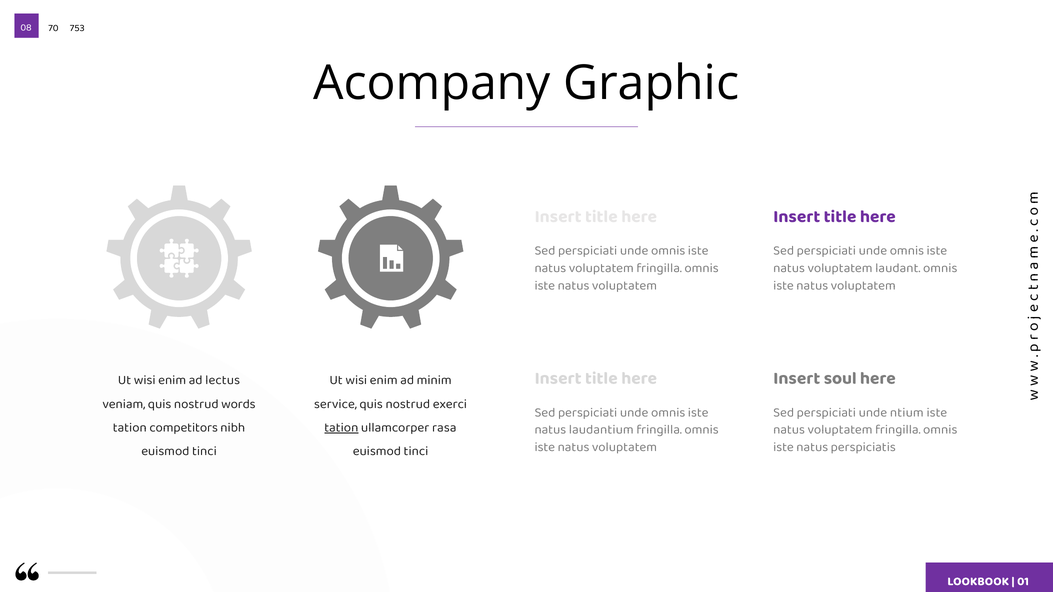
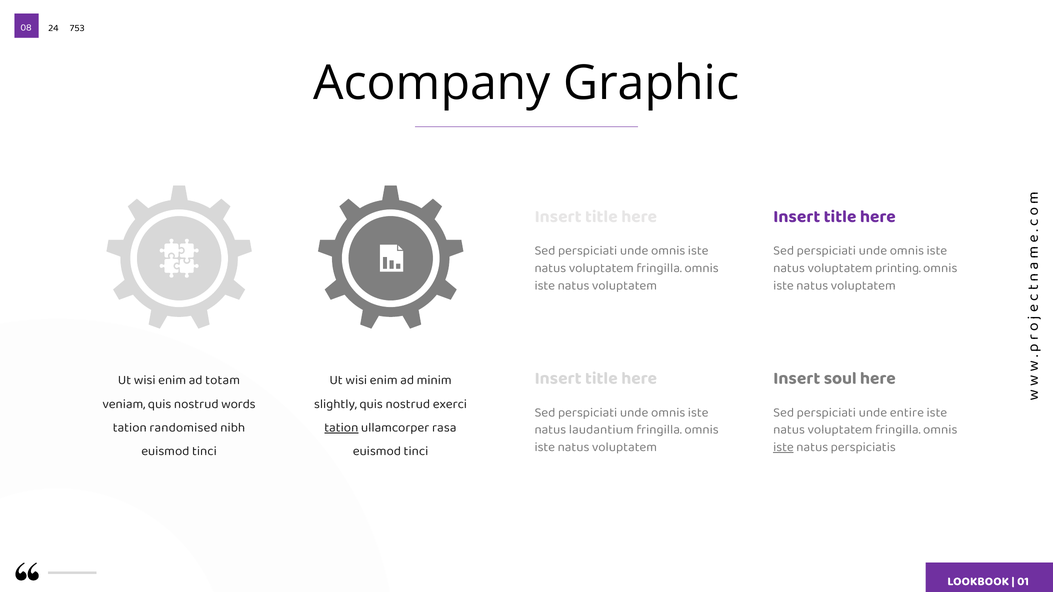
70: 70 -> 24
laudant: laudant -> printing
lectus: lectus -> totam
service: service -> slightly
ntium: ntium -> entire
competitors: competitors -> randomised
iste at (784, 447) underline: none -> present
